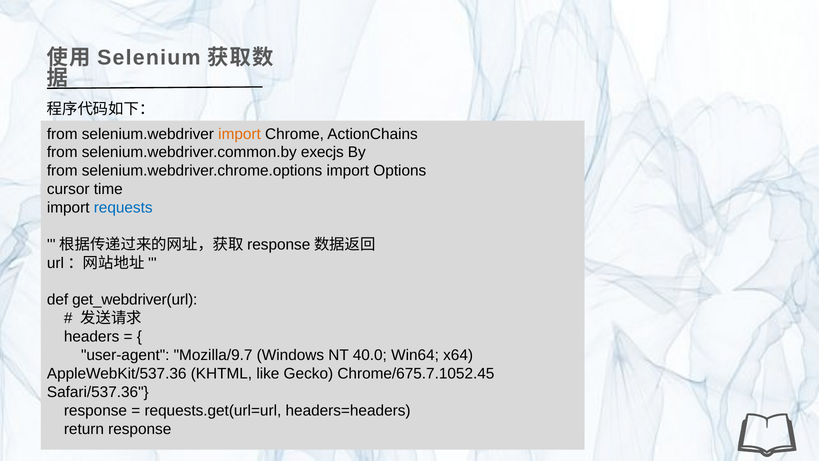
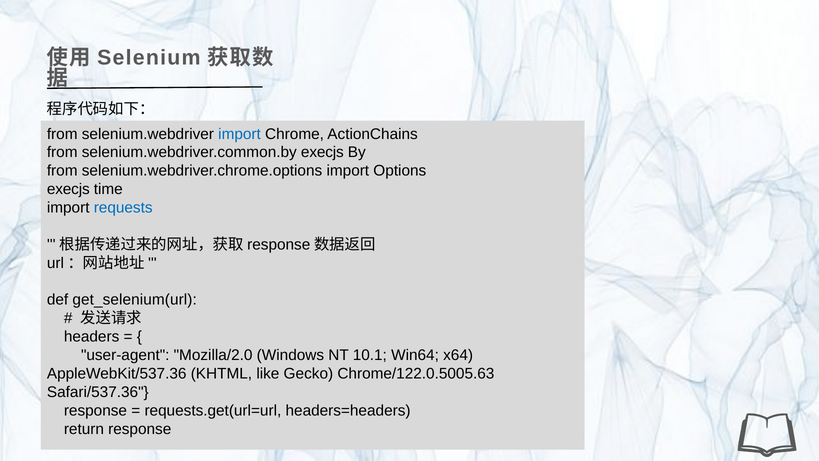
import at (240, 134) colour: orange -> blue
cursor at (68, 189): cursor -> execjs
get_webdriver(url: get_webdriver(url -> get_selenium(url
Mozilla/9.7: Mozilla/9.7 -> Mozilla/2.0
40.0: 40.0 -> 10.1
Chrome/675.7.1052.45: Chrome/675.7.1052.45 -> Chrome/122.0.5005.63
